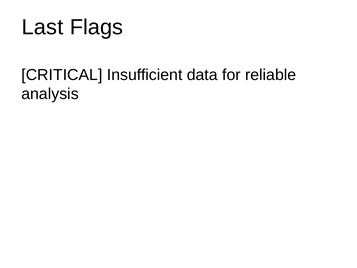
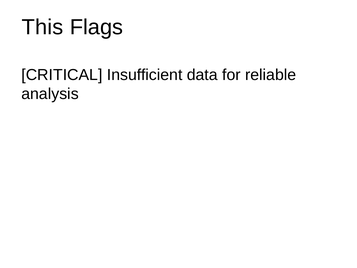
Last: Last -> This
